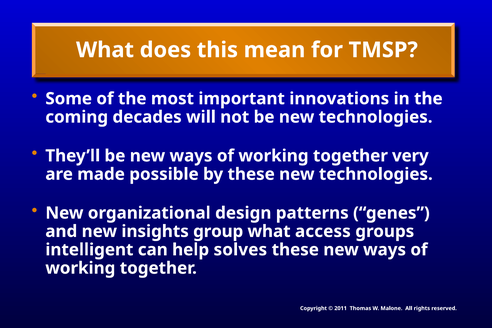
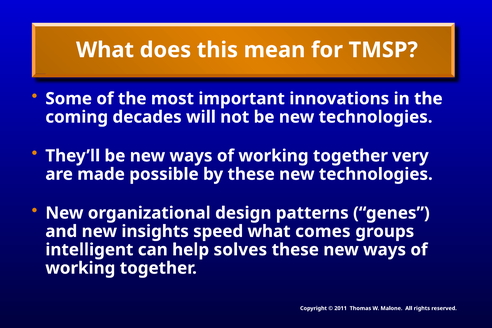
group: group -> speed
access: access -> comes
